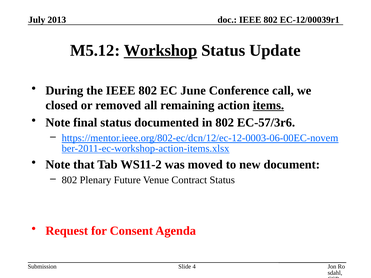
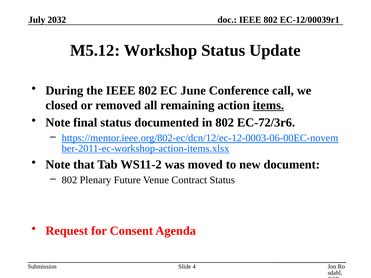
2013: 2013 -> 2032
Workshop underline: present -> none
EC-57/3r6: EC-57/3r6 -> EC-72/3r6
